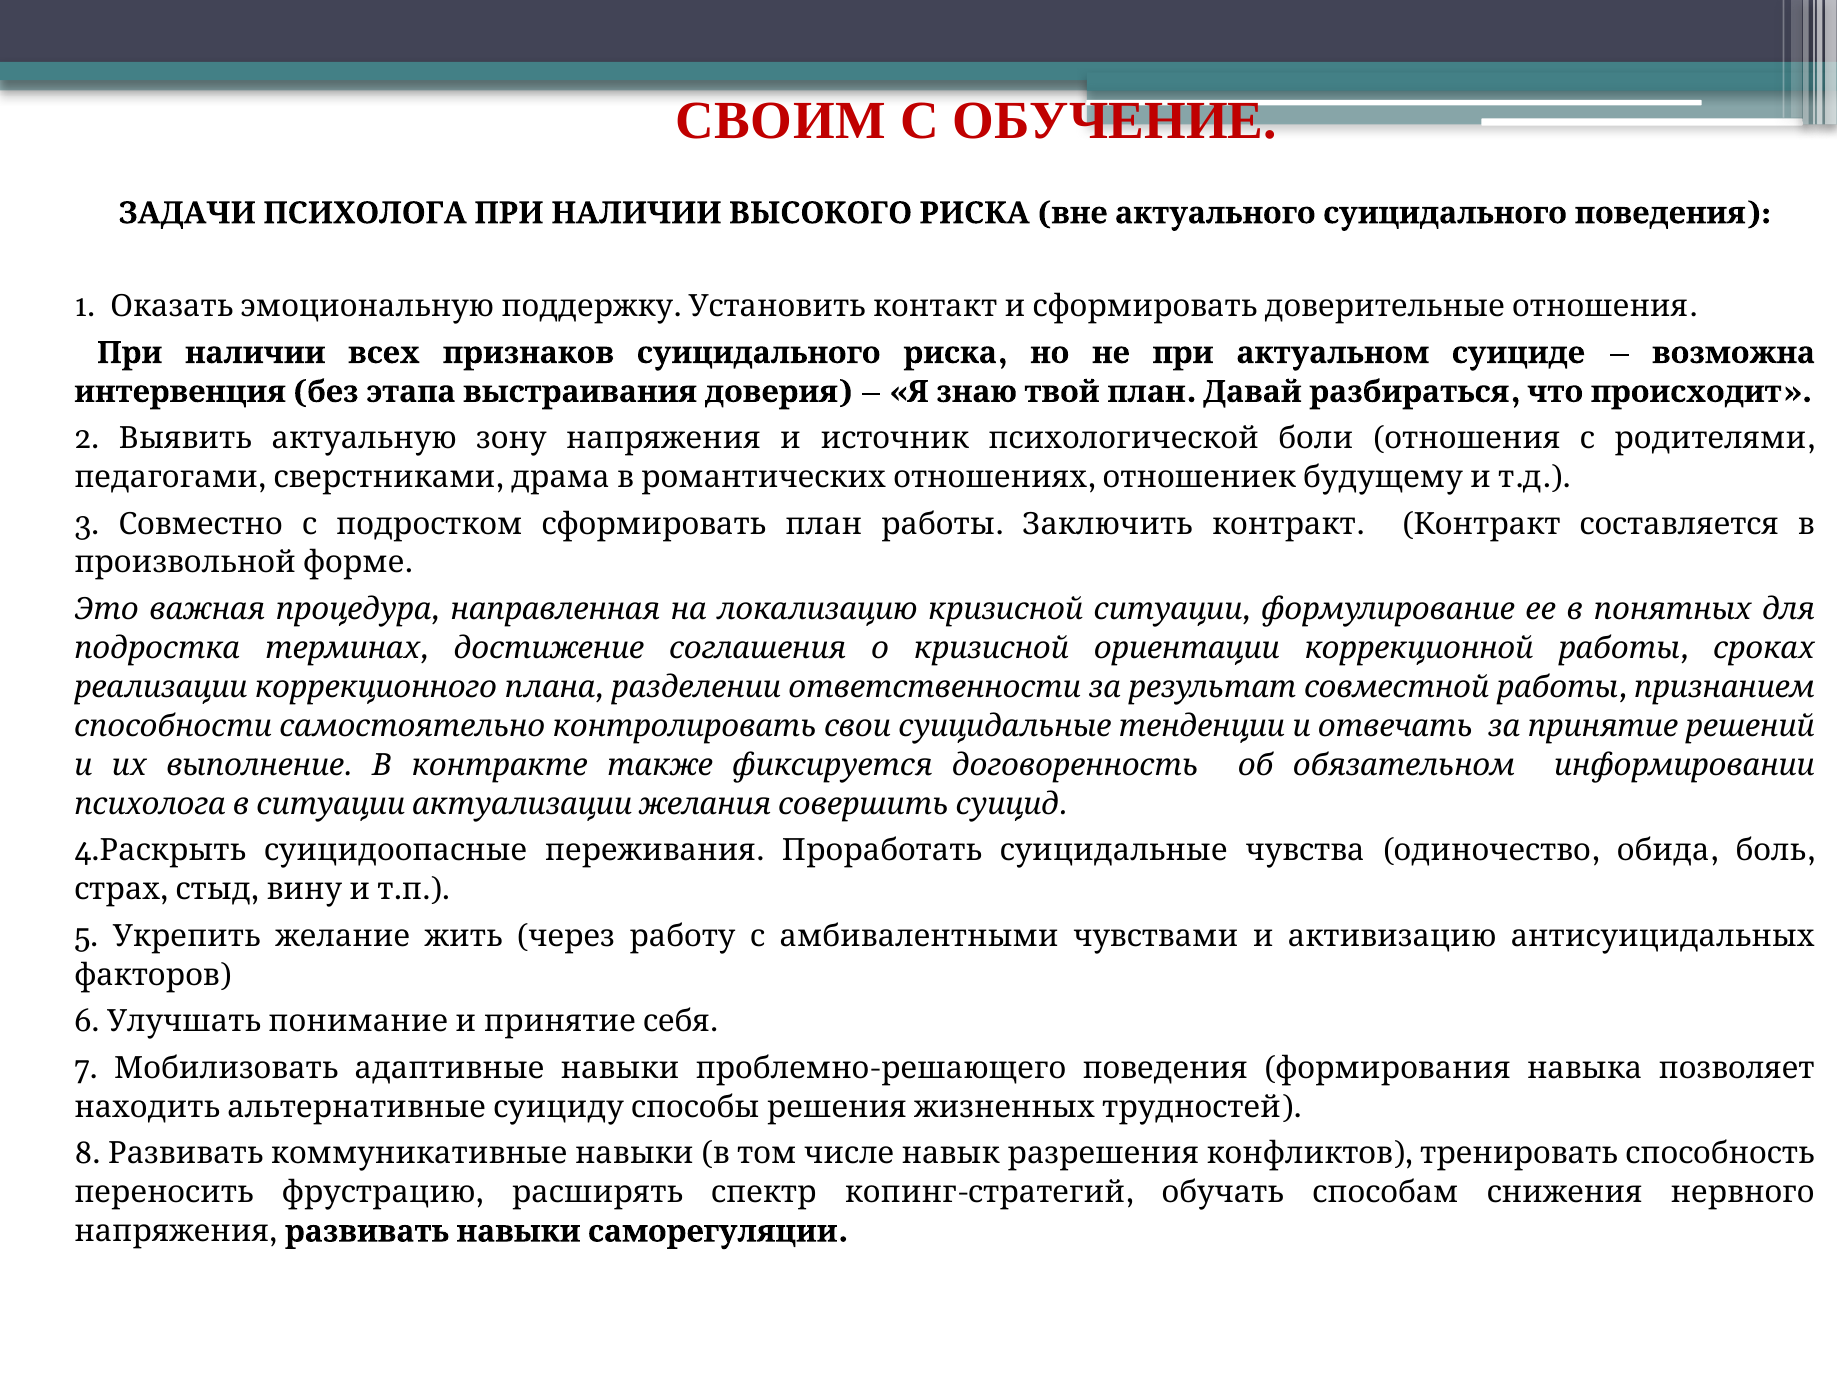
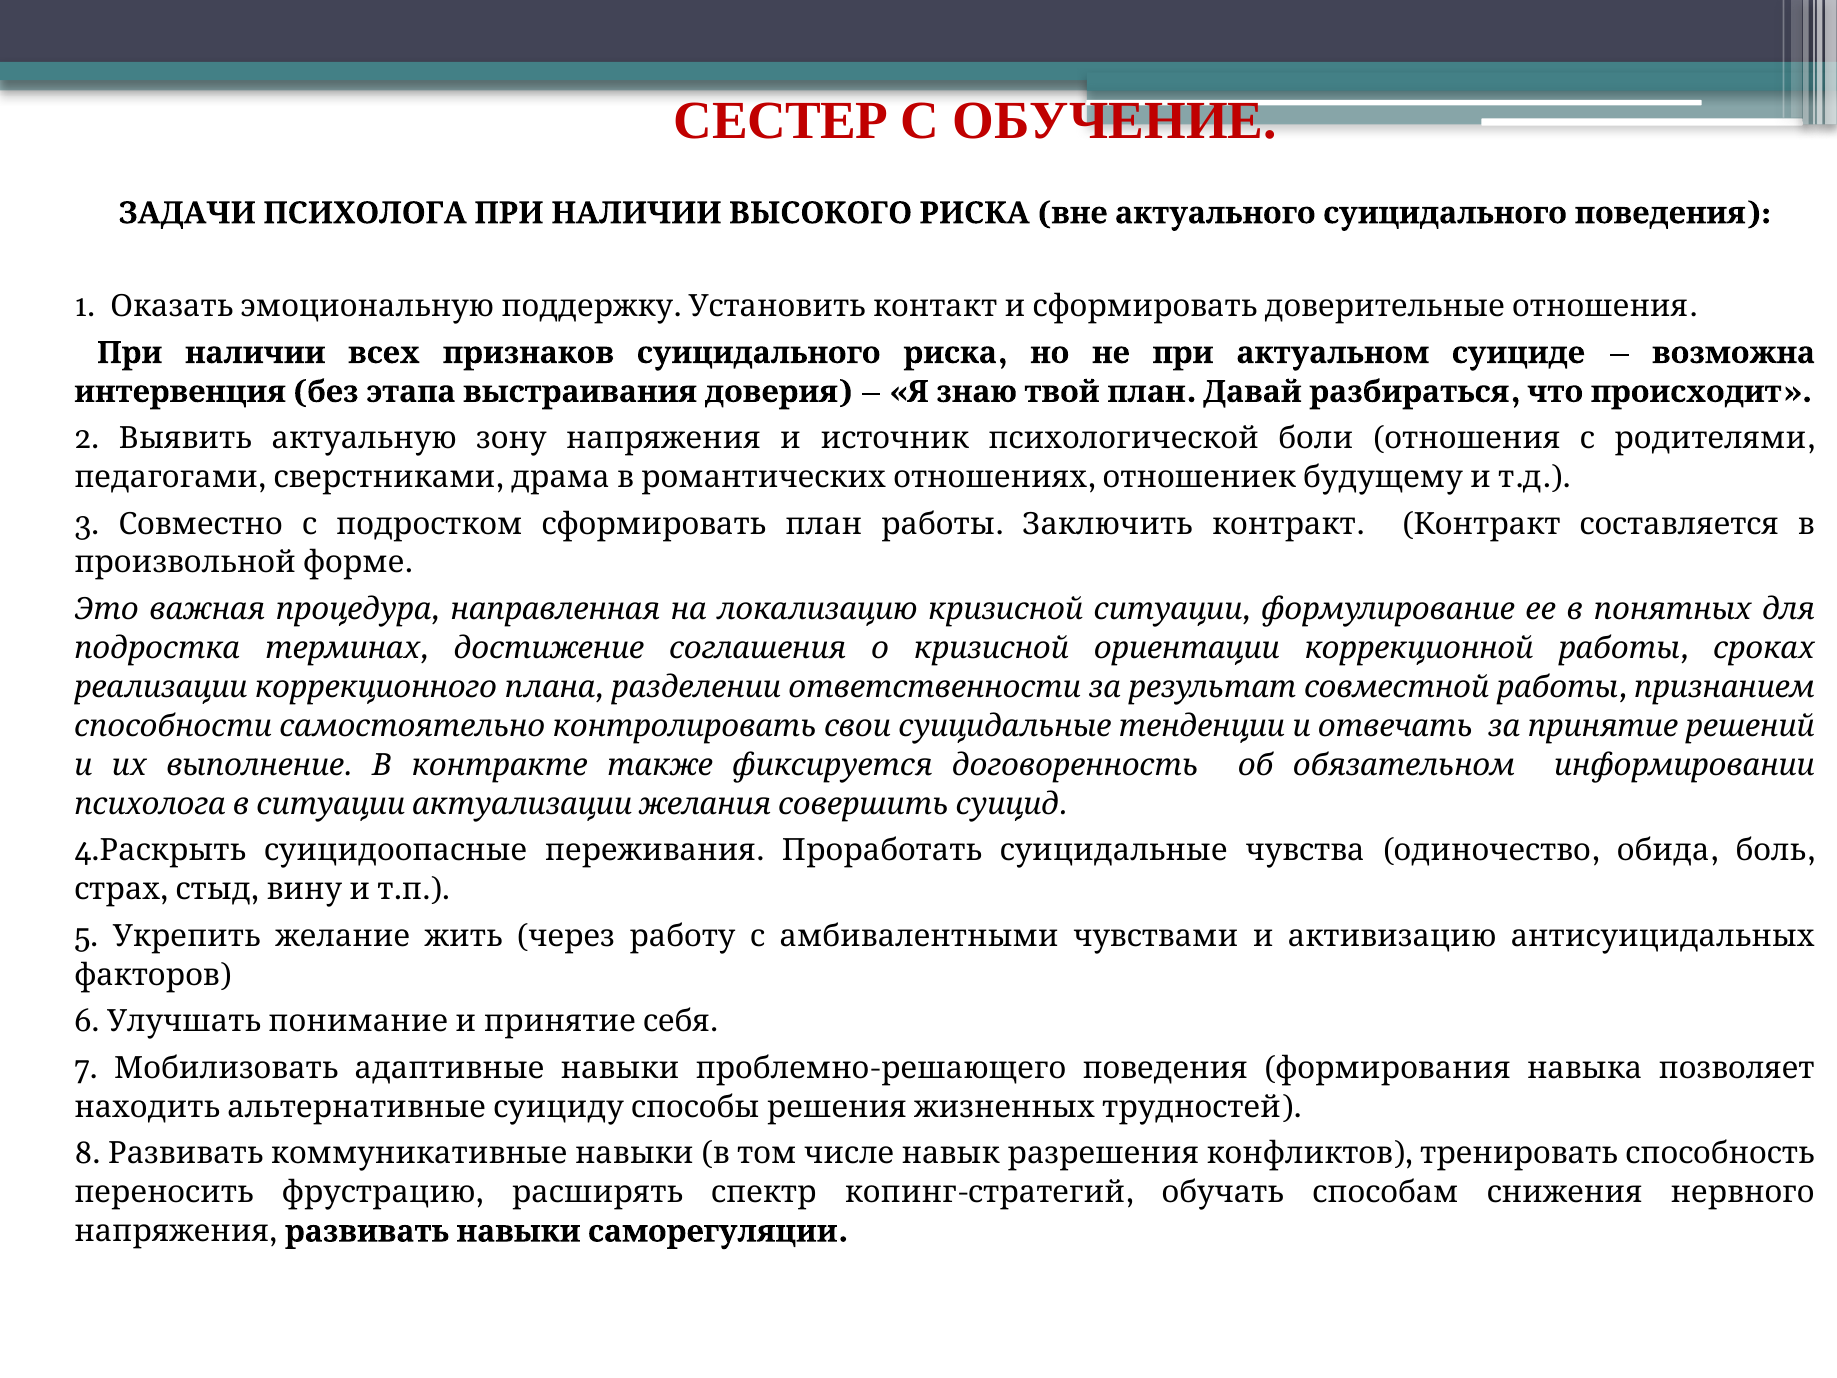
СВОИМ: СВОИМ -> СЕСТЕР
